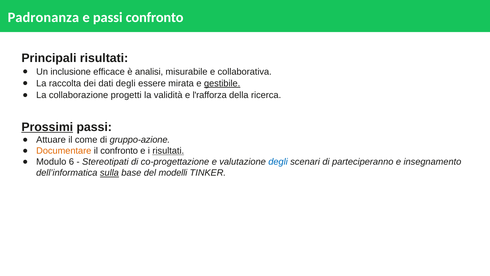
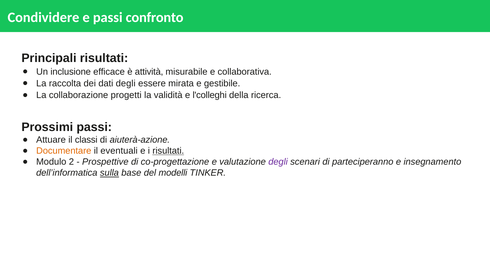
Padronanza: Padronanza -> Condividere
analisi: analisi -> attività
gestibile underline: present -> none
l'rafforza: l'rafforza -> l'colleghi
Prossimi underline: present -> none
come: come -> classi
gruppo-azione: gruppo-azione -> aiuterà-azione
il confronto: confronto -> eventuali
6: 6 -> 2
Stereotipati: Stereotipati -> Prospettive
degli at (278, 162) colour: blue -> purple
